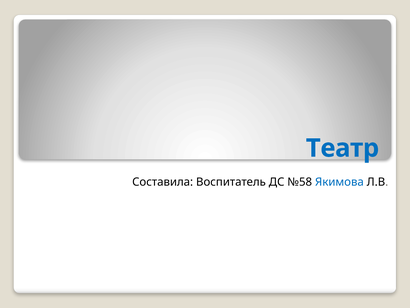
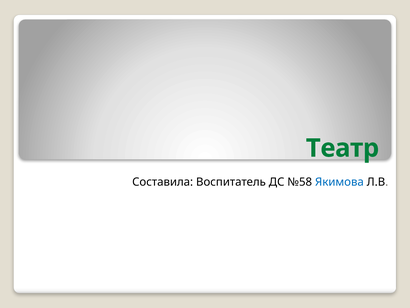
Театр colour: blue -> green
